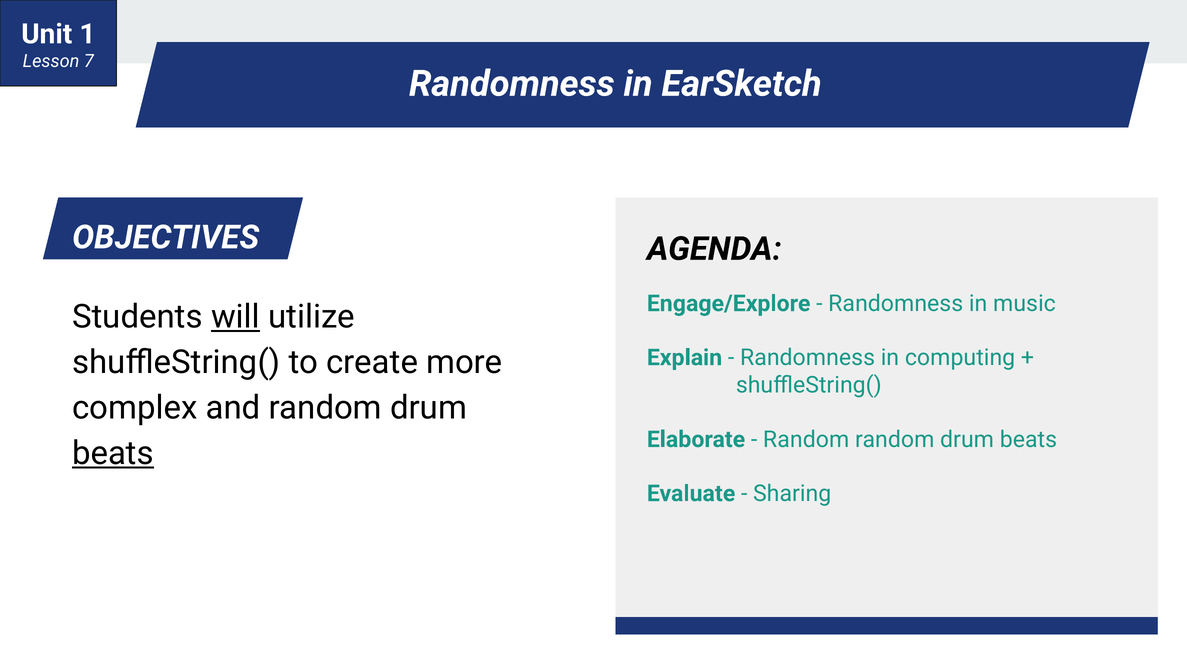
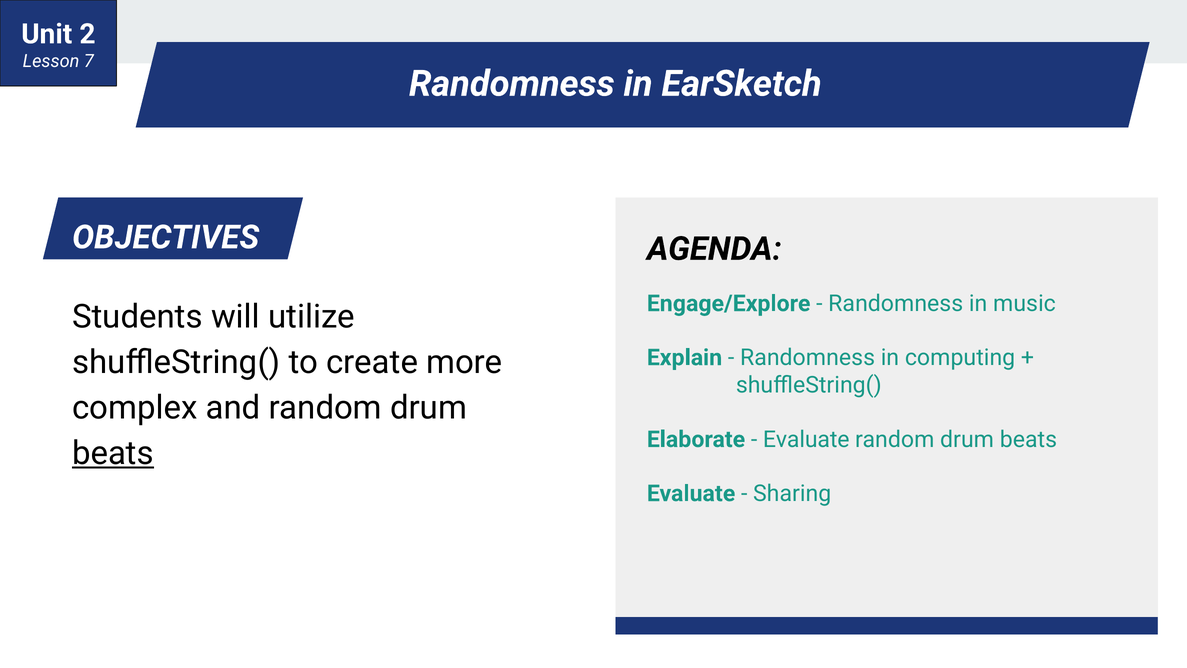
1: 1 -> 2
will underline: present -> none
Random at (806, 439): Random -> Evaluate
